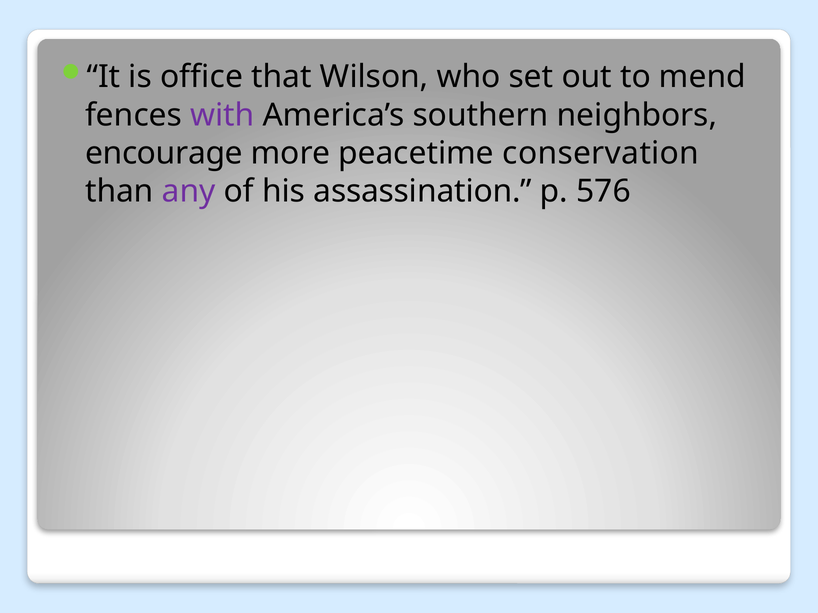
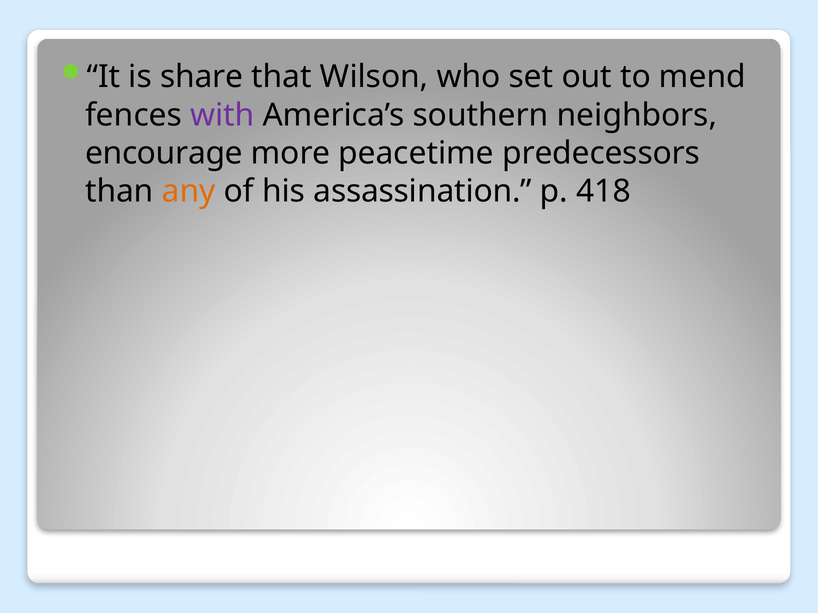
office: office -> share
conservation: conservation -> predecessors
any colour: purple -> orange
576: 576 -> 418
